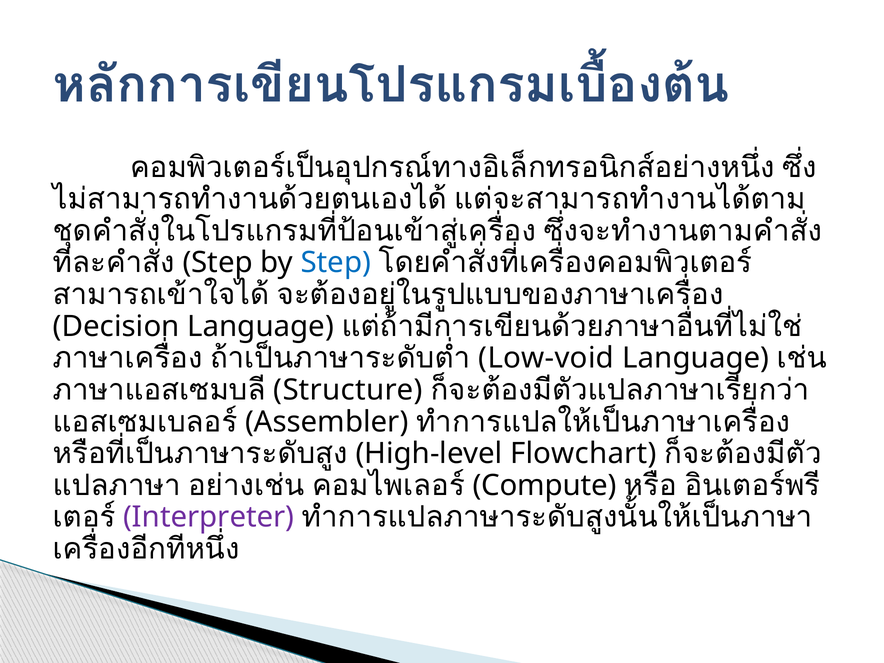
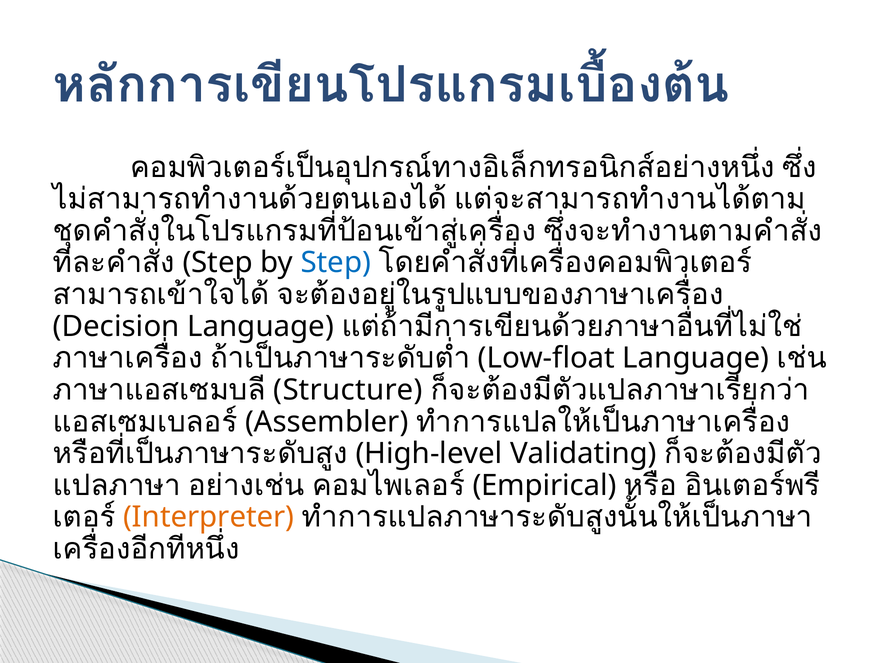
Low-void: Low-void -> Low-float
Flowchart: Flowchart -> Validating
Compute: Compute -> Empirical
Interpreter colour: purple -> orange
